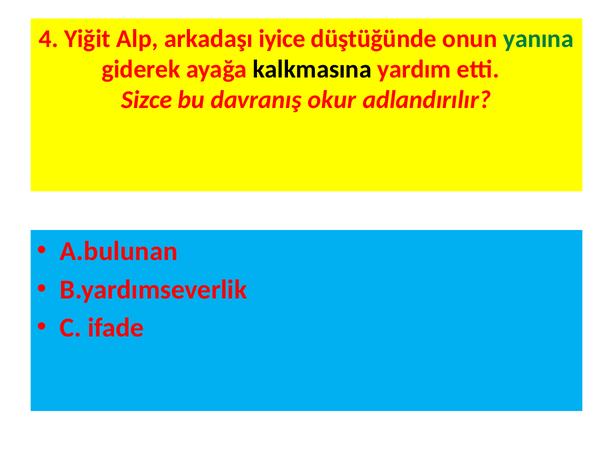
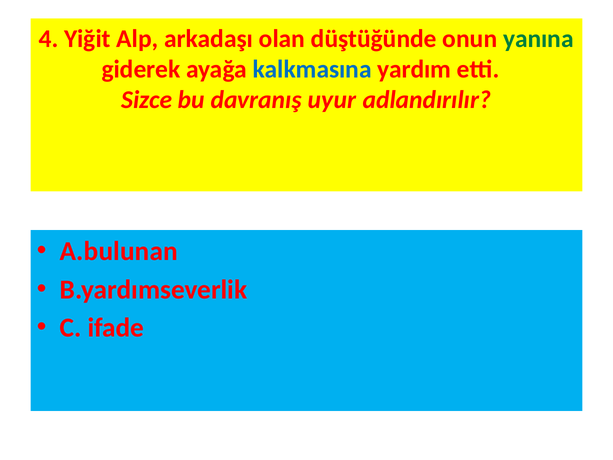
iyice: iyice -> olan
kalkmasına colour: black -> blue
okur: okur -> uyur
